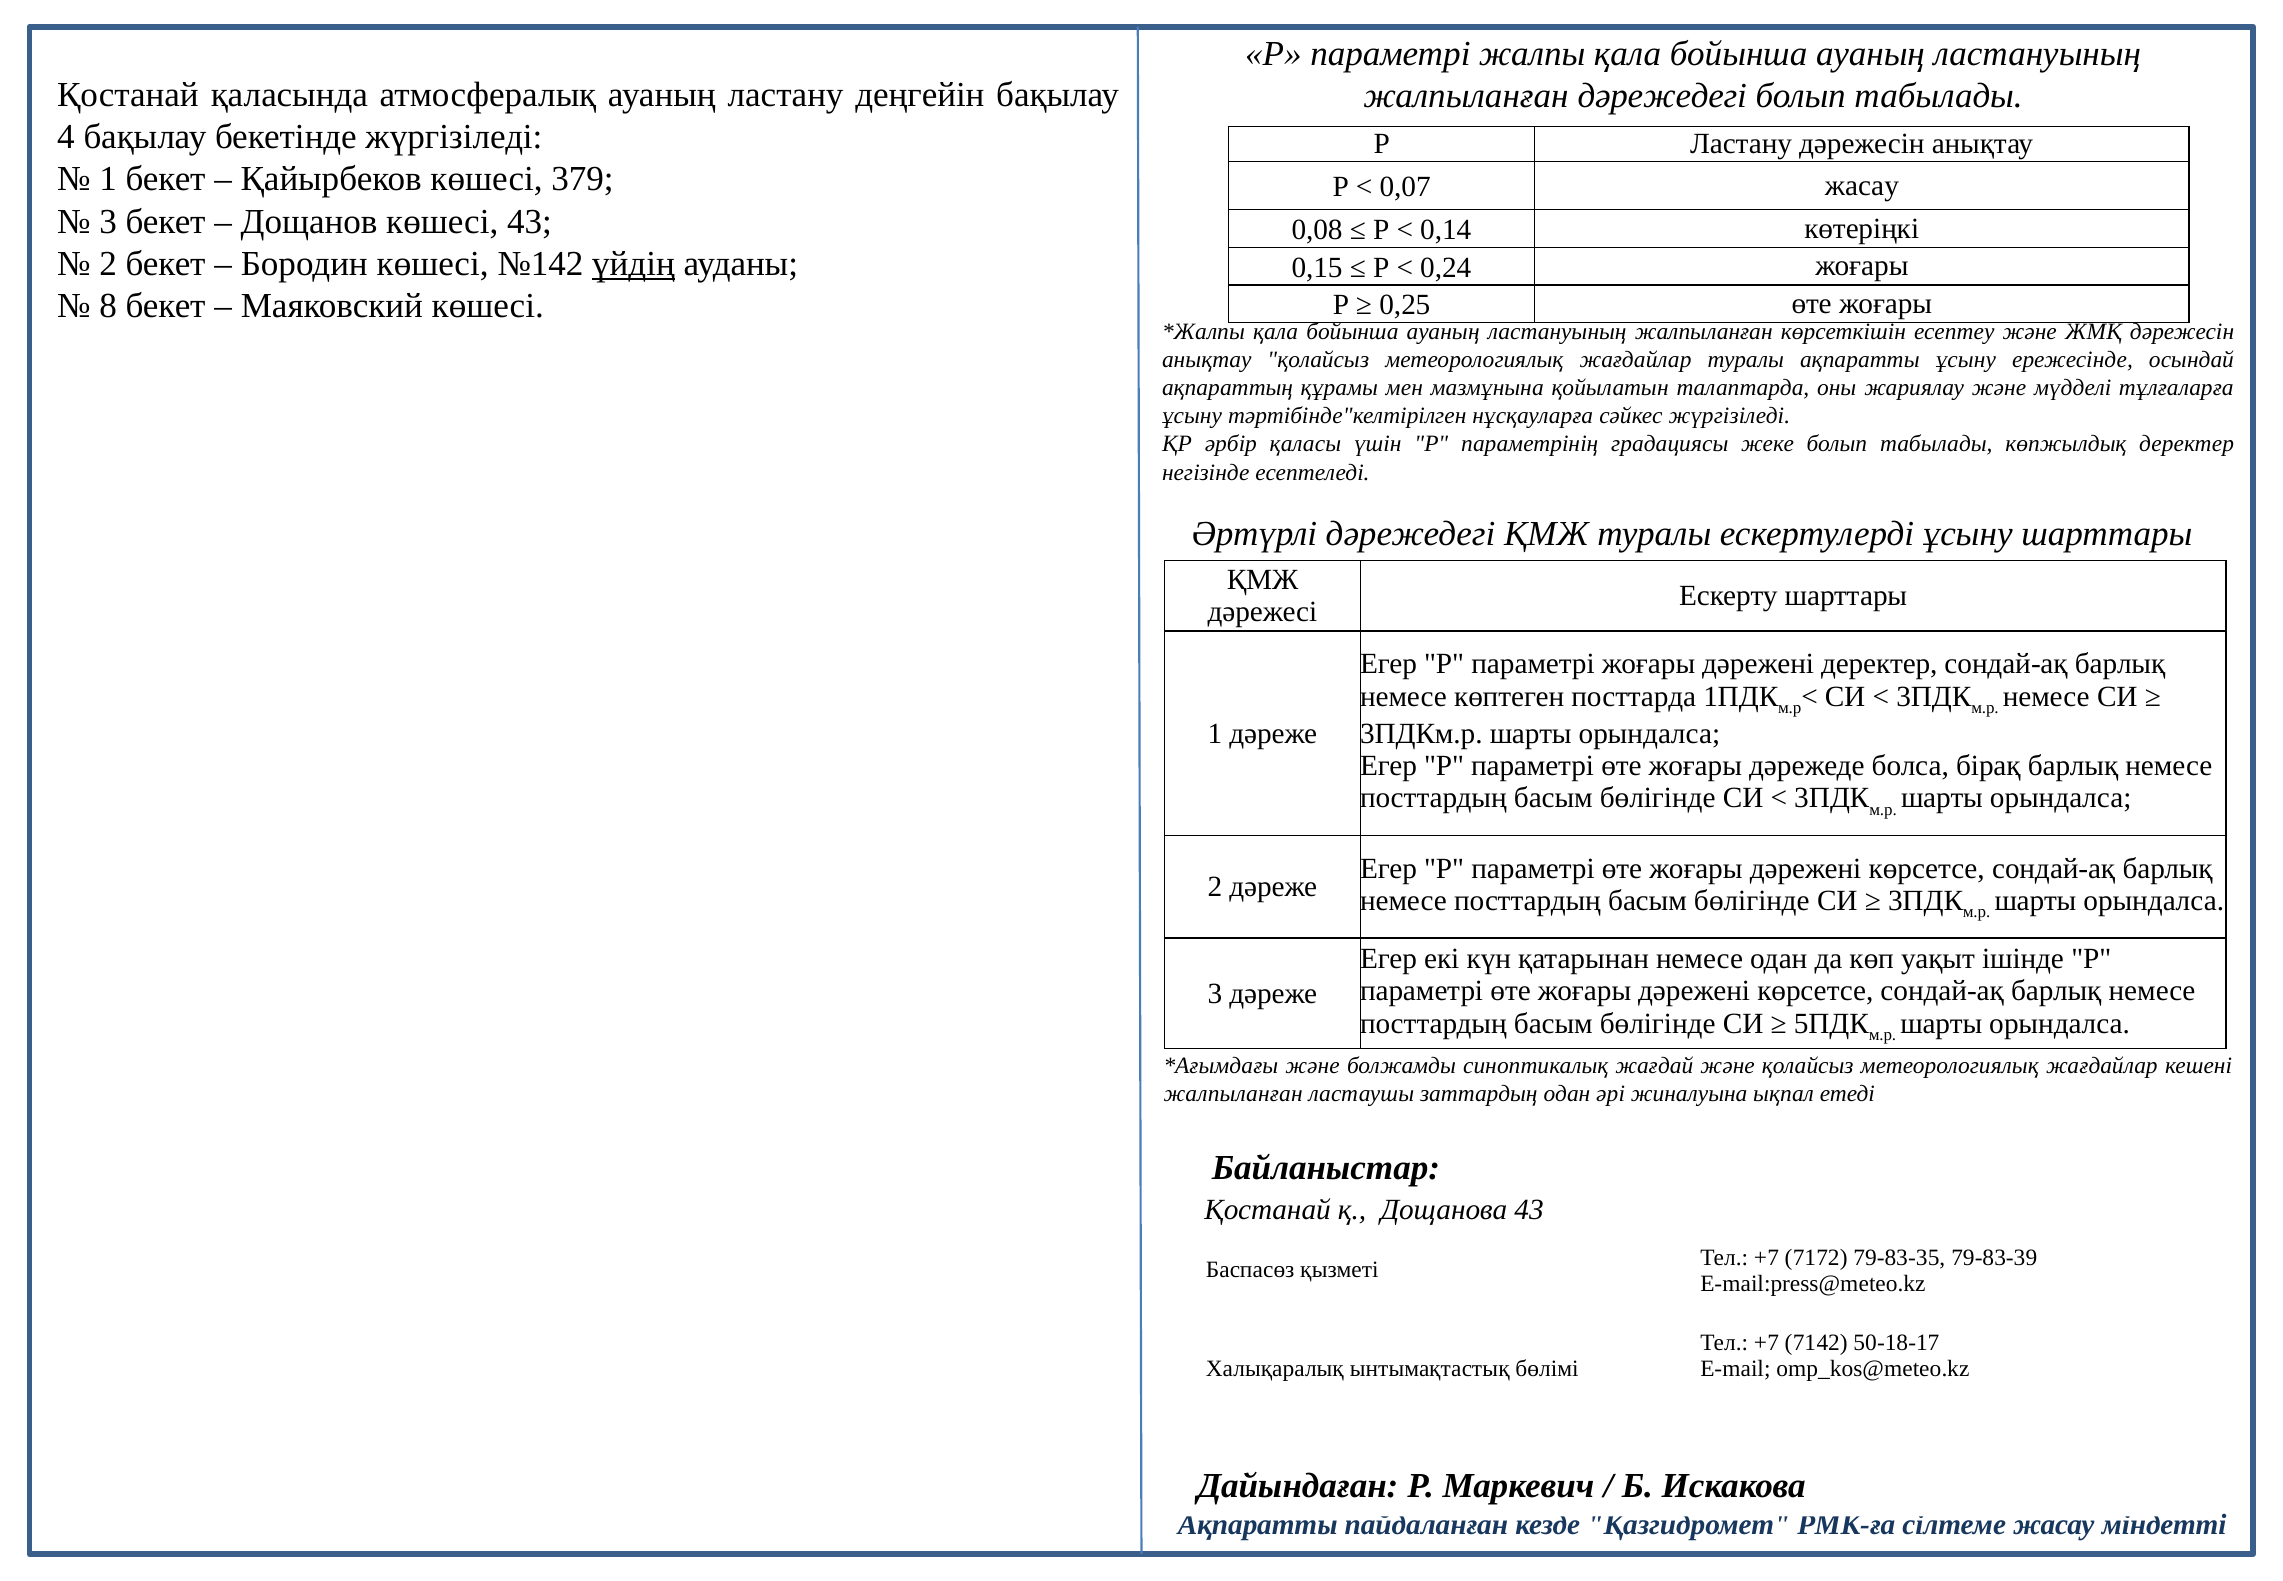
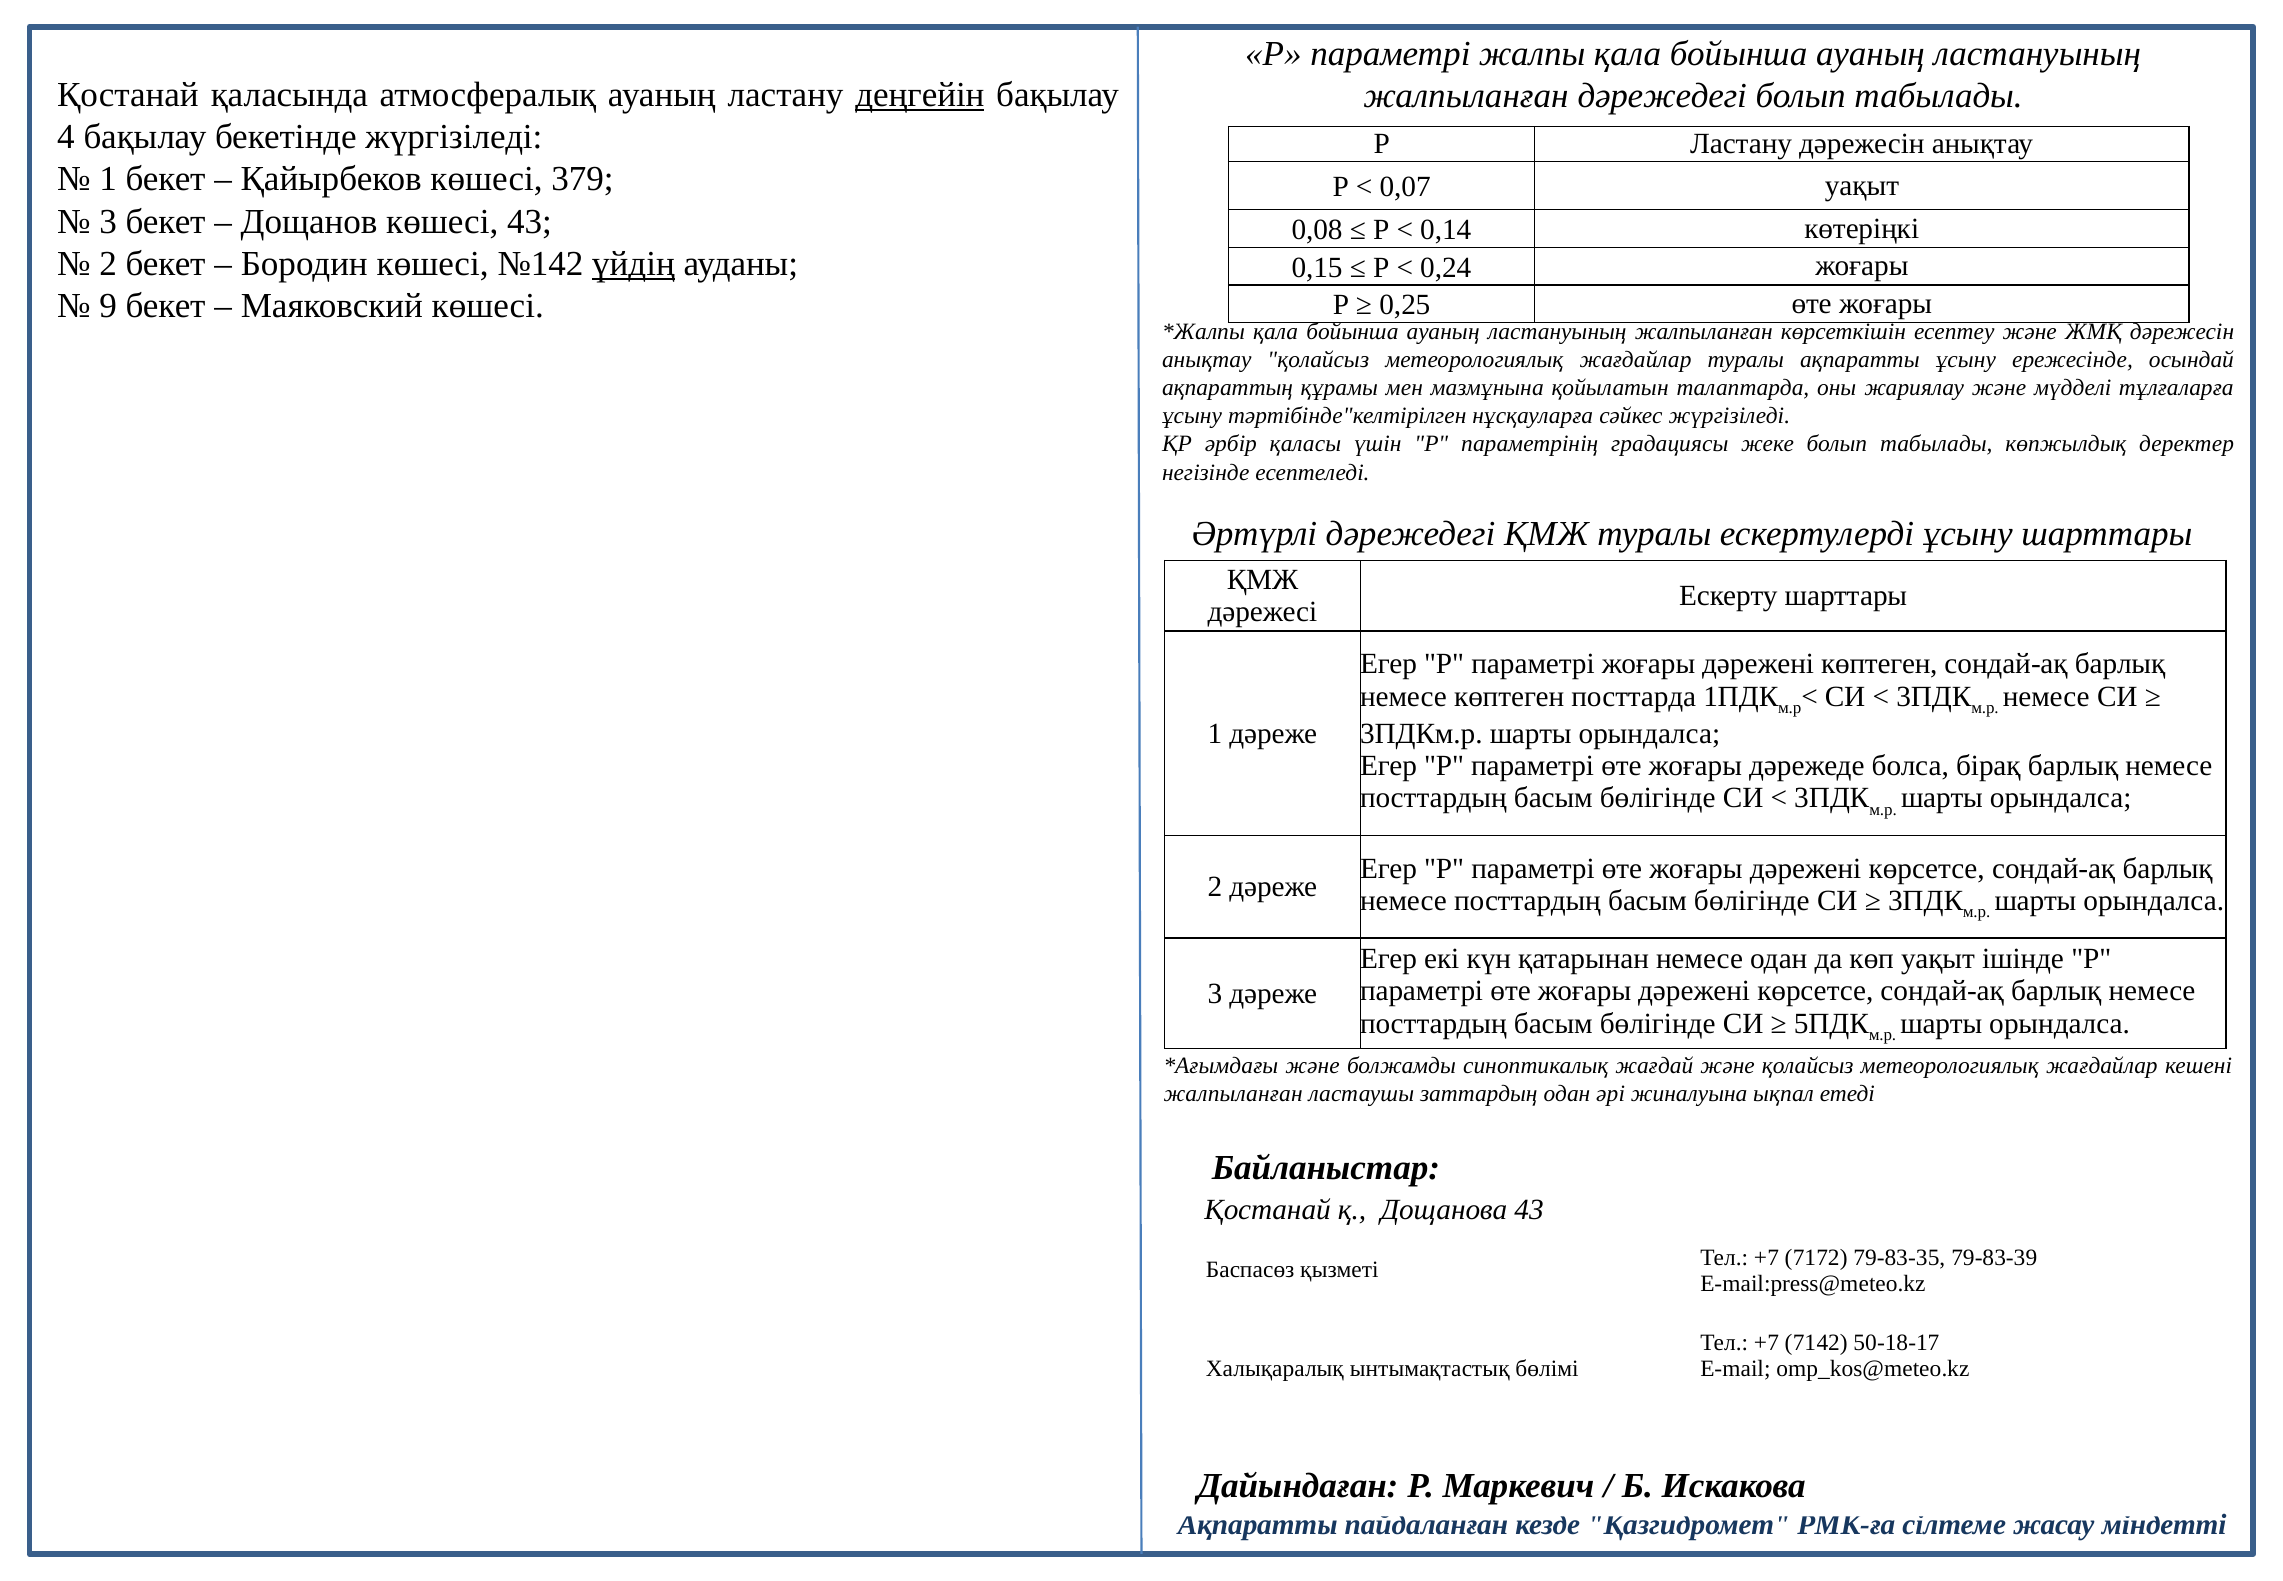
деңгейін underline: none -> present
0,07 жасау: жасау -> уақыт
8: 8 -> 9
дәрежені деректер: деректер -> көптеген
